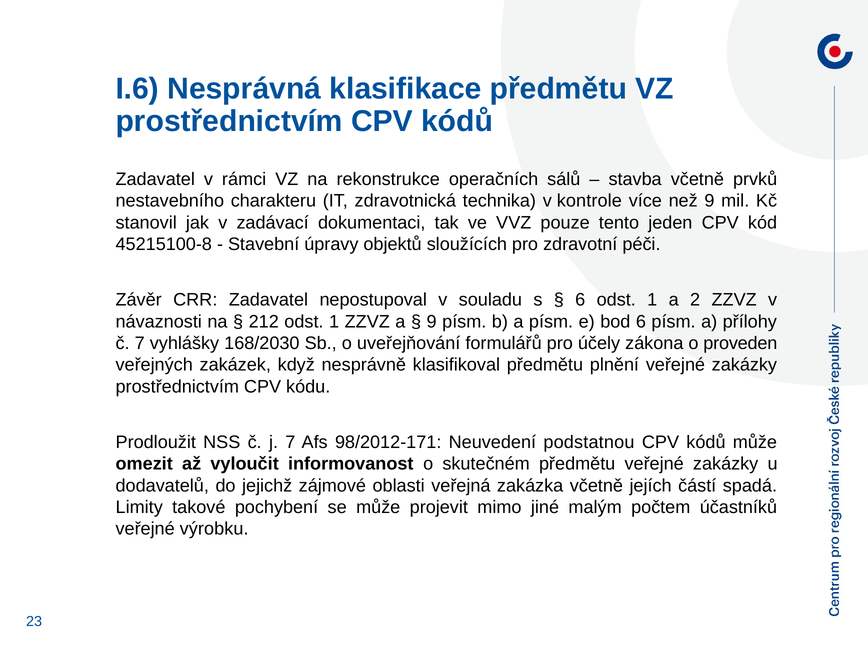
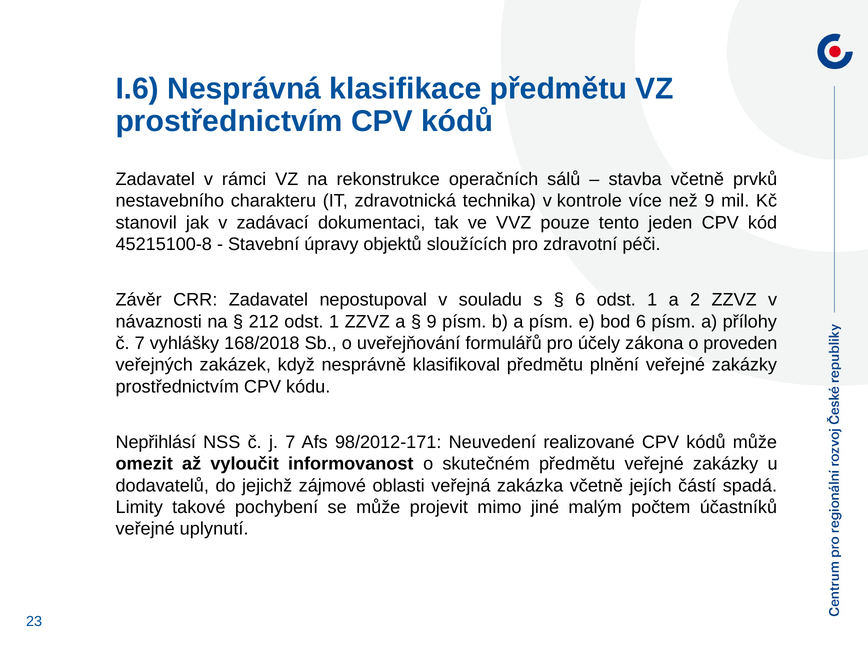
168/2030: 168/2030 -> 168/2018
Prodloužit: Prodloužit -> Nepřihlásí
podstatnou: podstatnou -> realizované
výrobku: výrobku -> uplynutí
